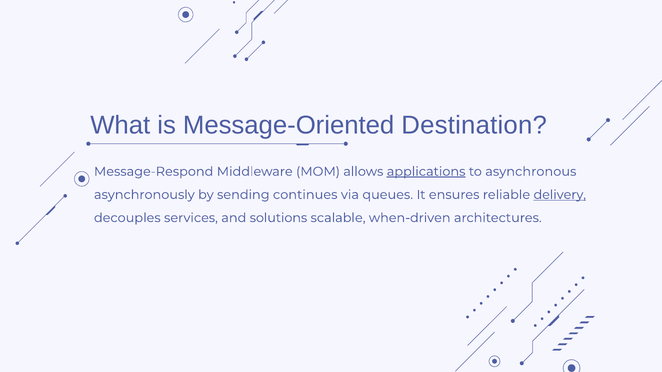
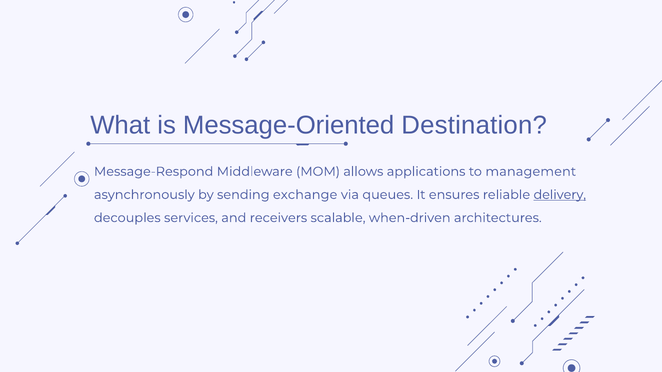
applications underline: present -> none
asynchronous: asynchronous -> management
continues: continues -> exchange
solutions: solutions -> receivers
